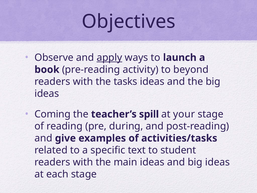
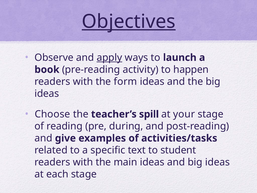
Objectives underline: none -> present
beyond: beyond -> happen
tasks: tasks -> form
Coming: Coming -> Choose
